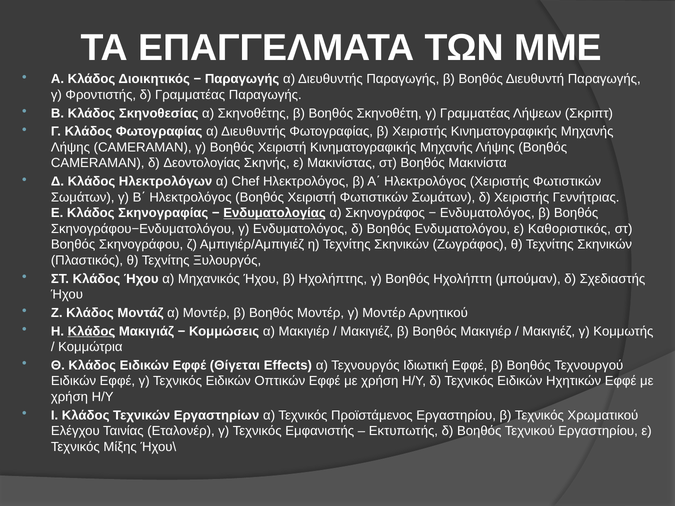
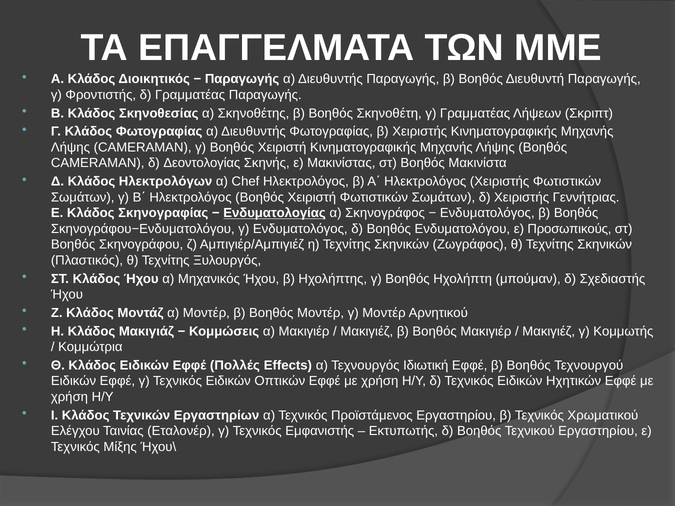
Καθοριστικός: Καθοριστικός -> Προσωπικούς
Κλάδος at (91, 331) underline: present -> none
Θίγεται: Θίγεται -> Πολλές
